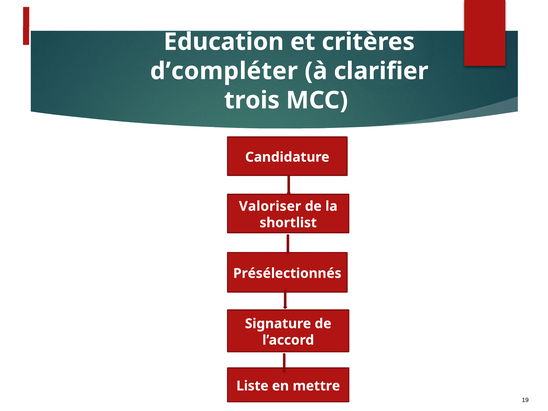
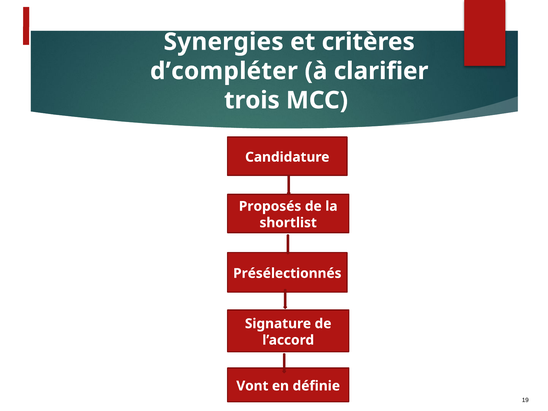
Education: Education -> Synergies
Valoriser: Valoriser -> Proposés
Liste: Liste -> Vont
mettre: mettre -> définie
